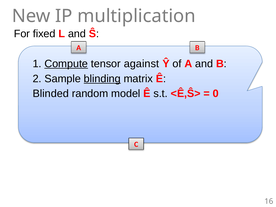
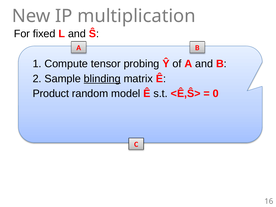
Compute underline: present -> none
against: against -> probing
Blinded: Blinded -> Product
